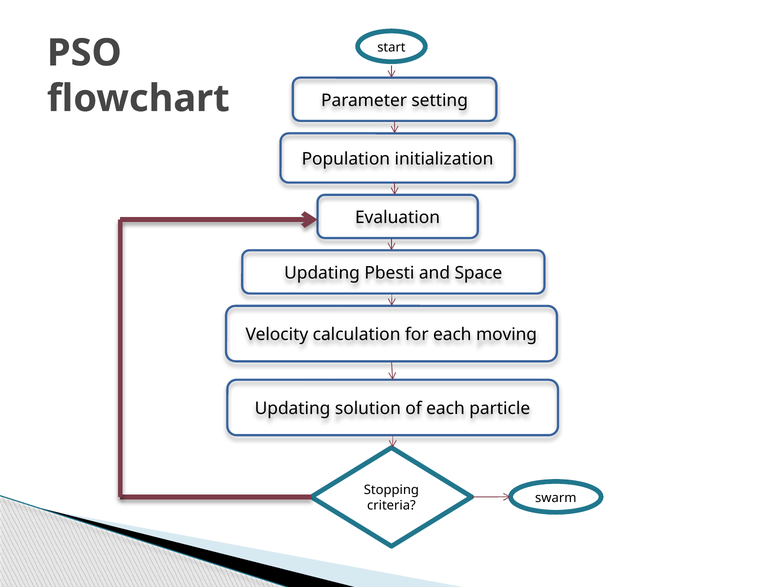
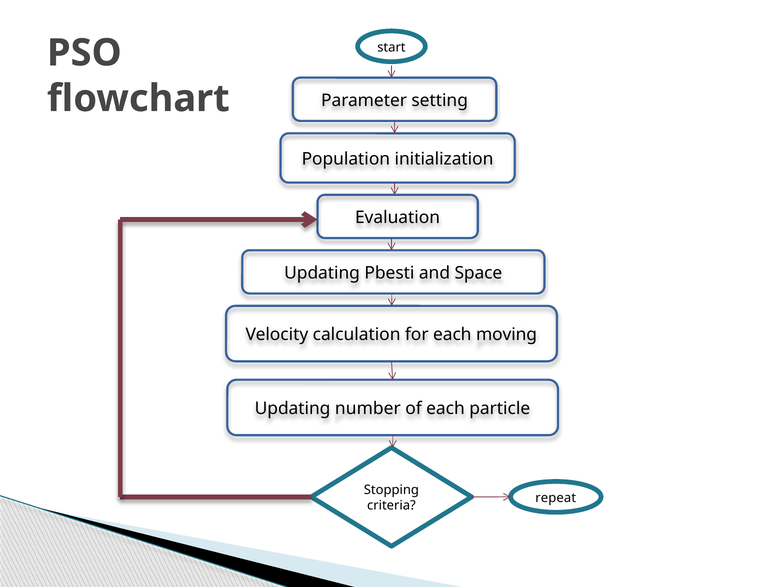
solution: solution -> number
swarm: swarm -> repeat
